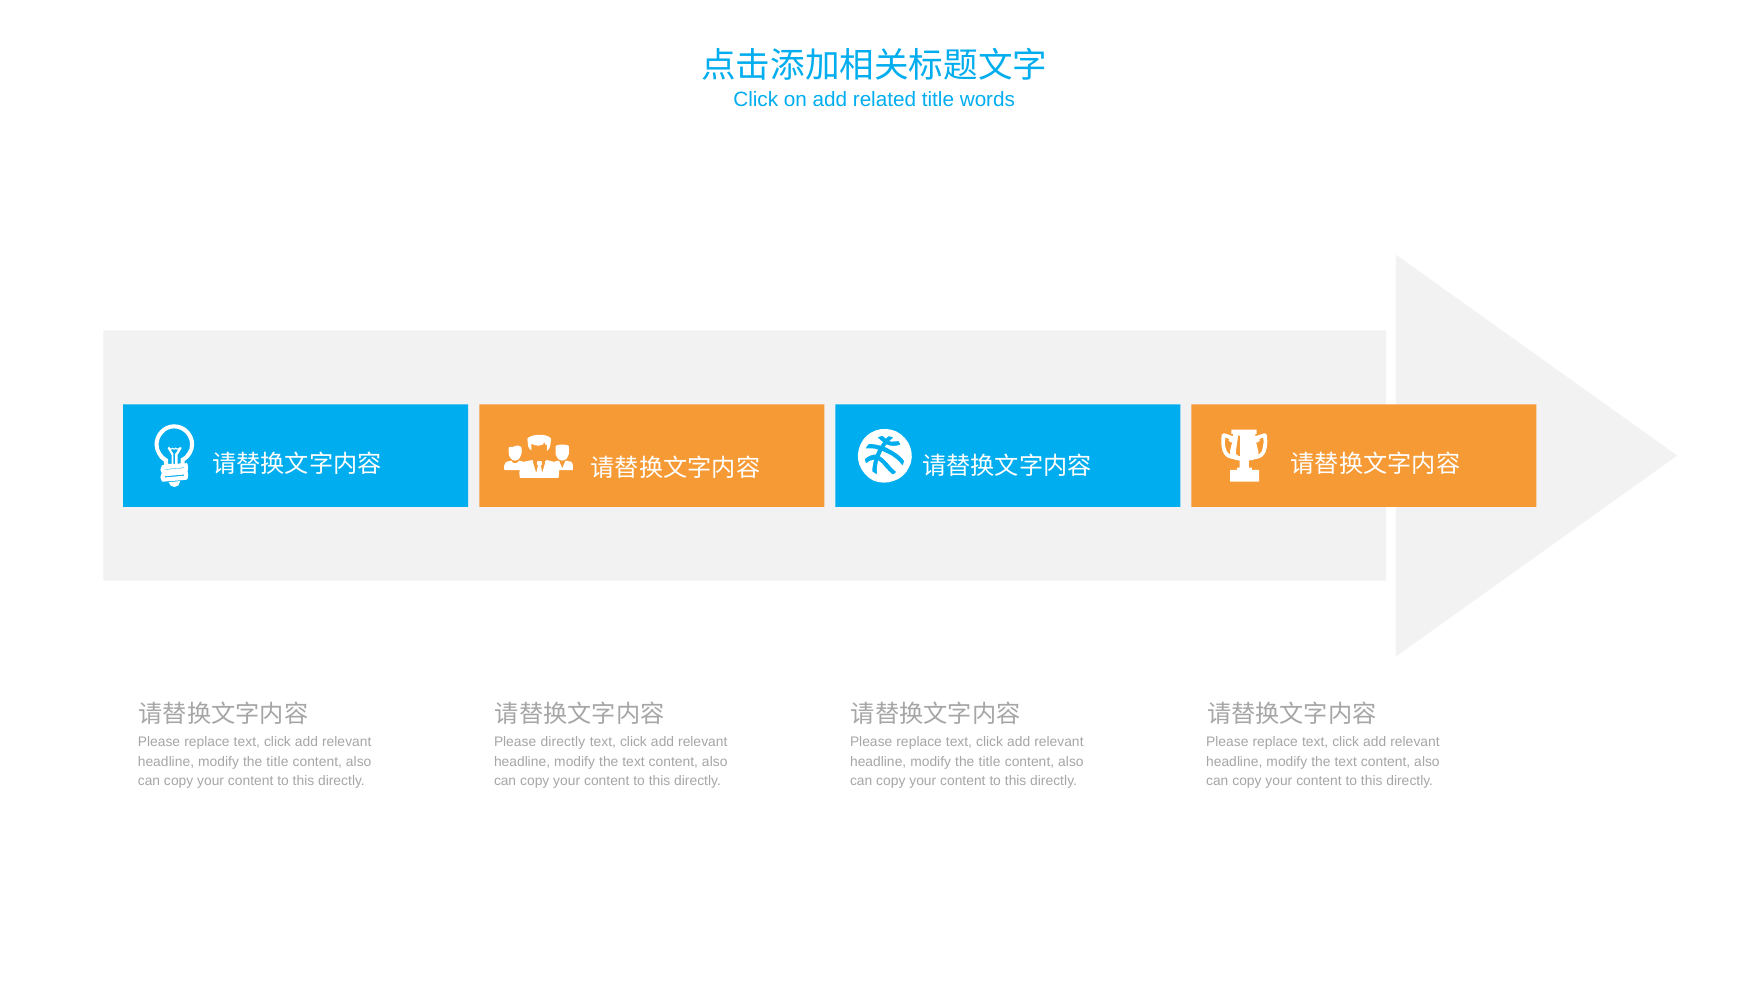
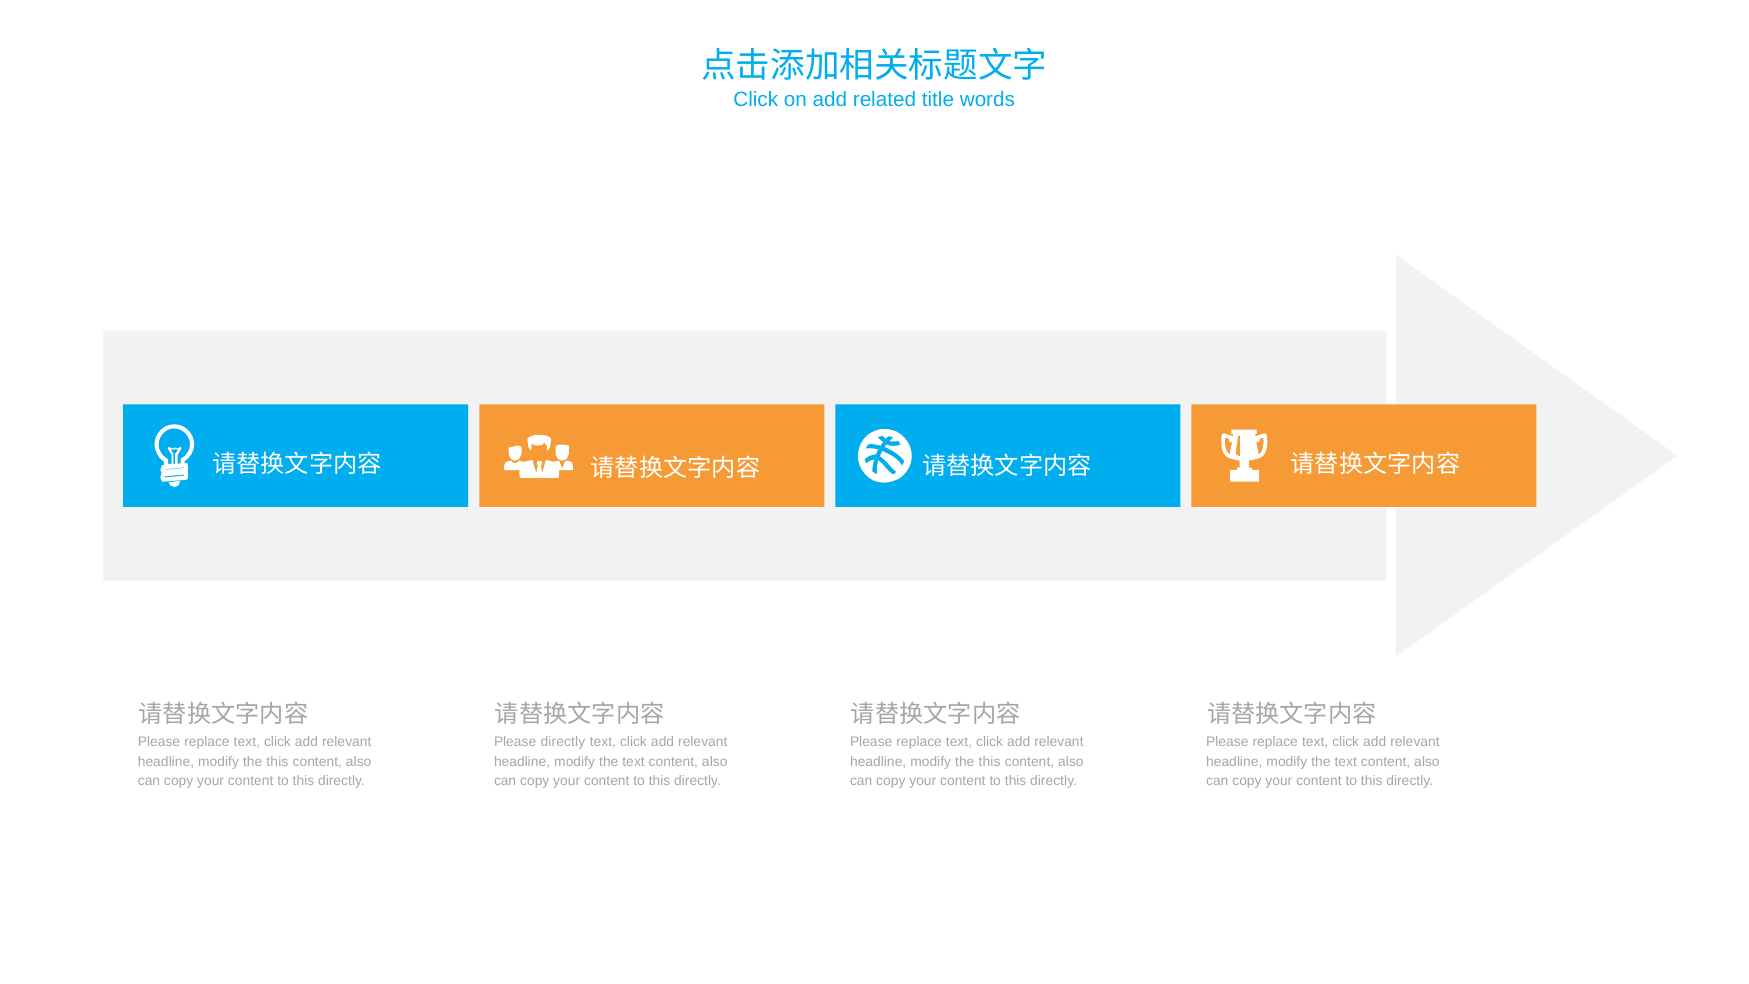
title at (277, 761): title -> this
title at (990, 761): title -> this
